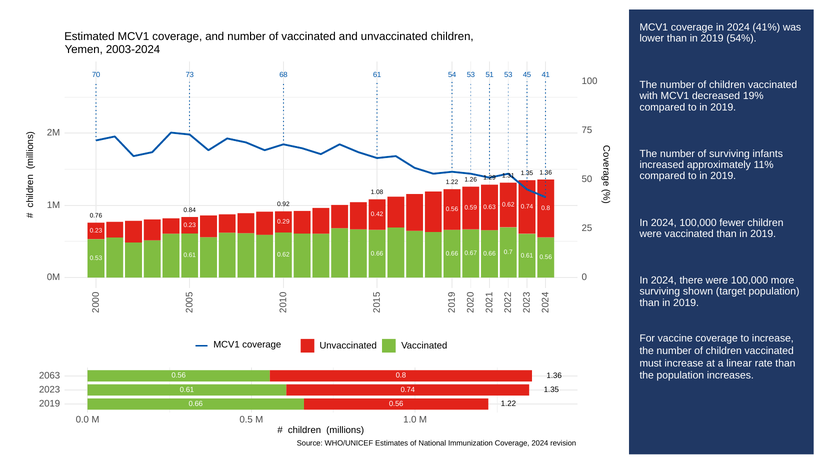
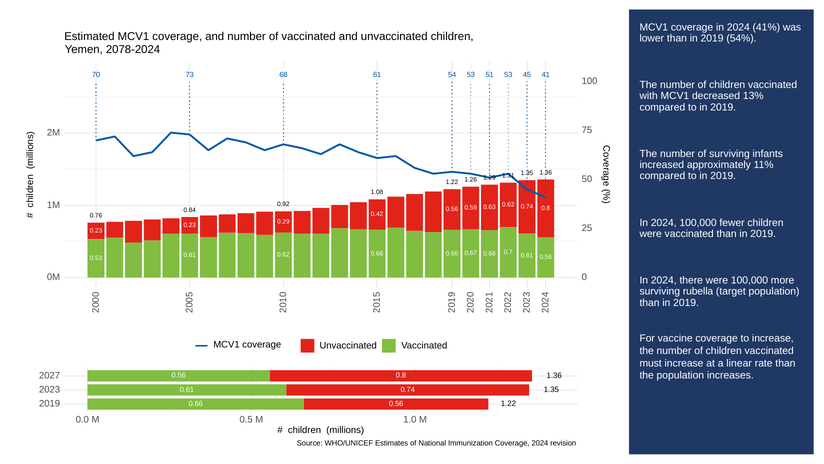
2003-2024: 2003-2024 -> 2078-2024
19%: 19% -> 13%
shown: shown -> rubella
2063: 2063 -> 2027
